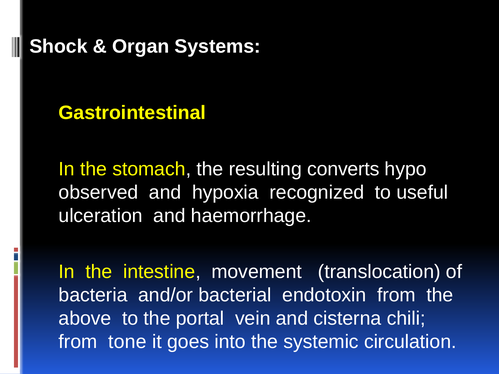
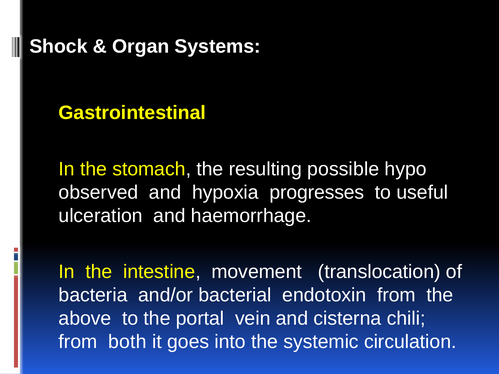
converts: converts -> possible
recognized: recognized -> progresses
tone: tone -> both
